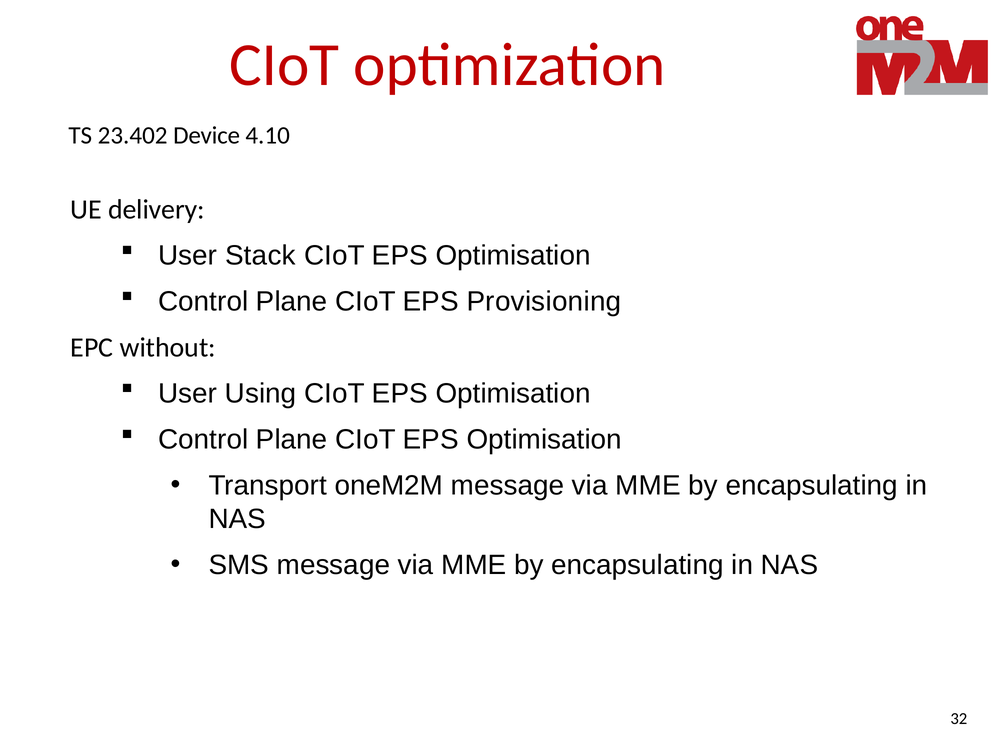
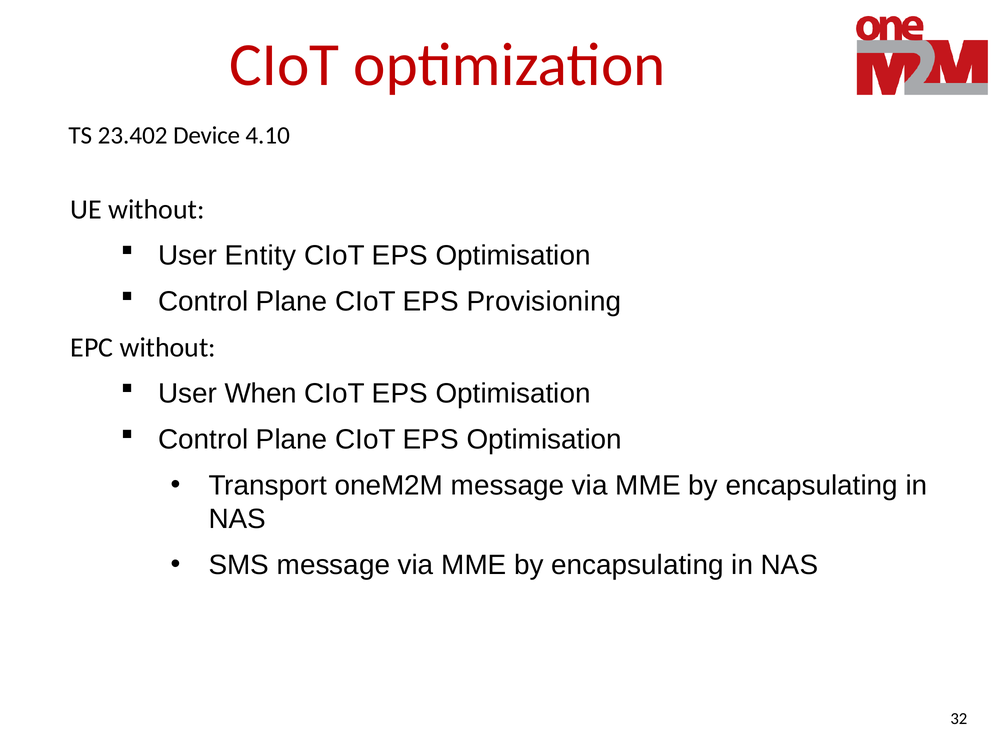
UE delivery: delivery -> without
Stack: Stack -> Entity
Using: Using -> When
